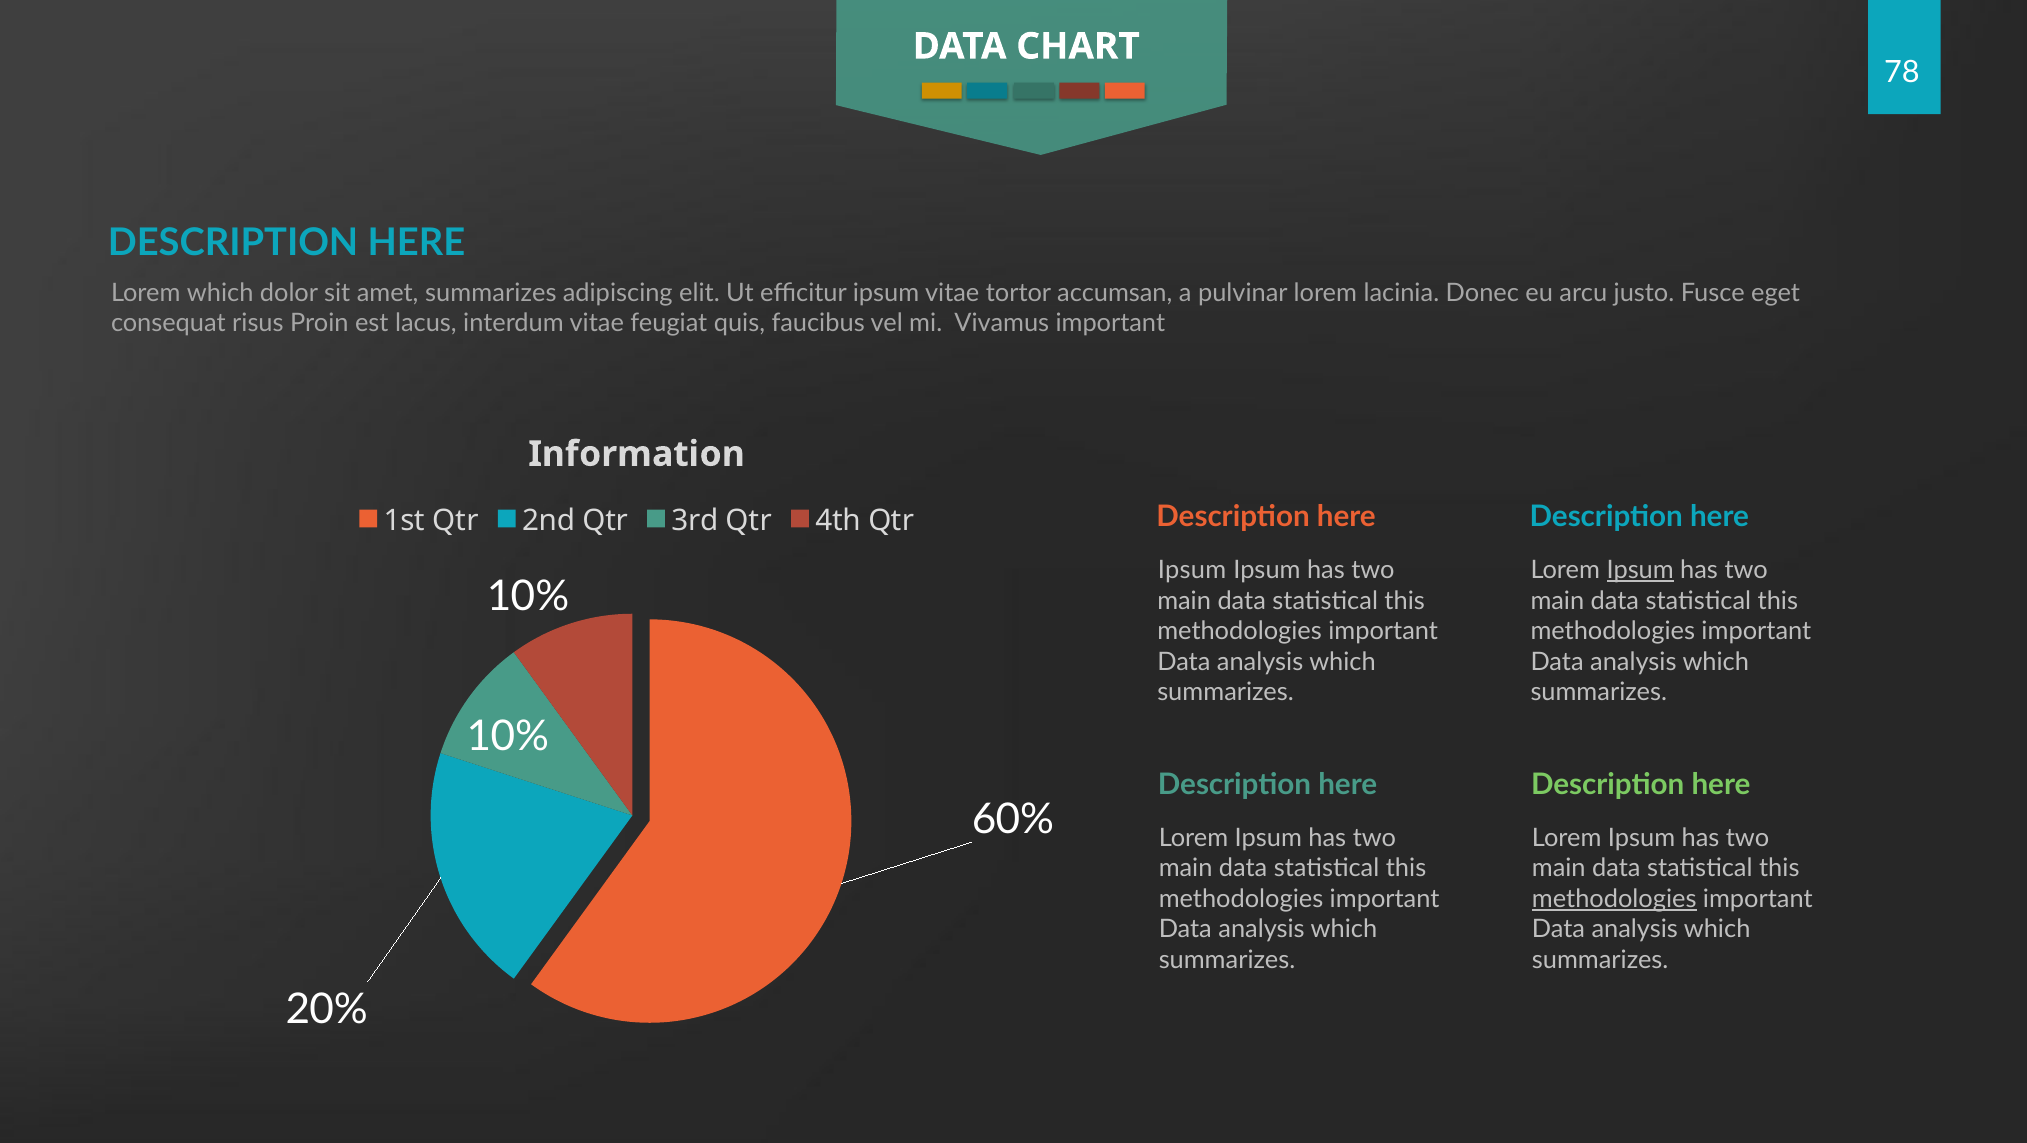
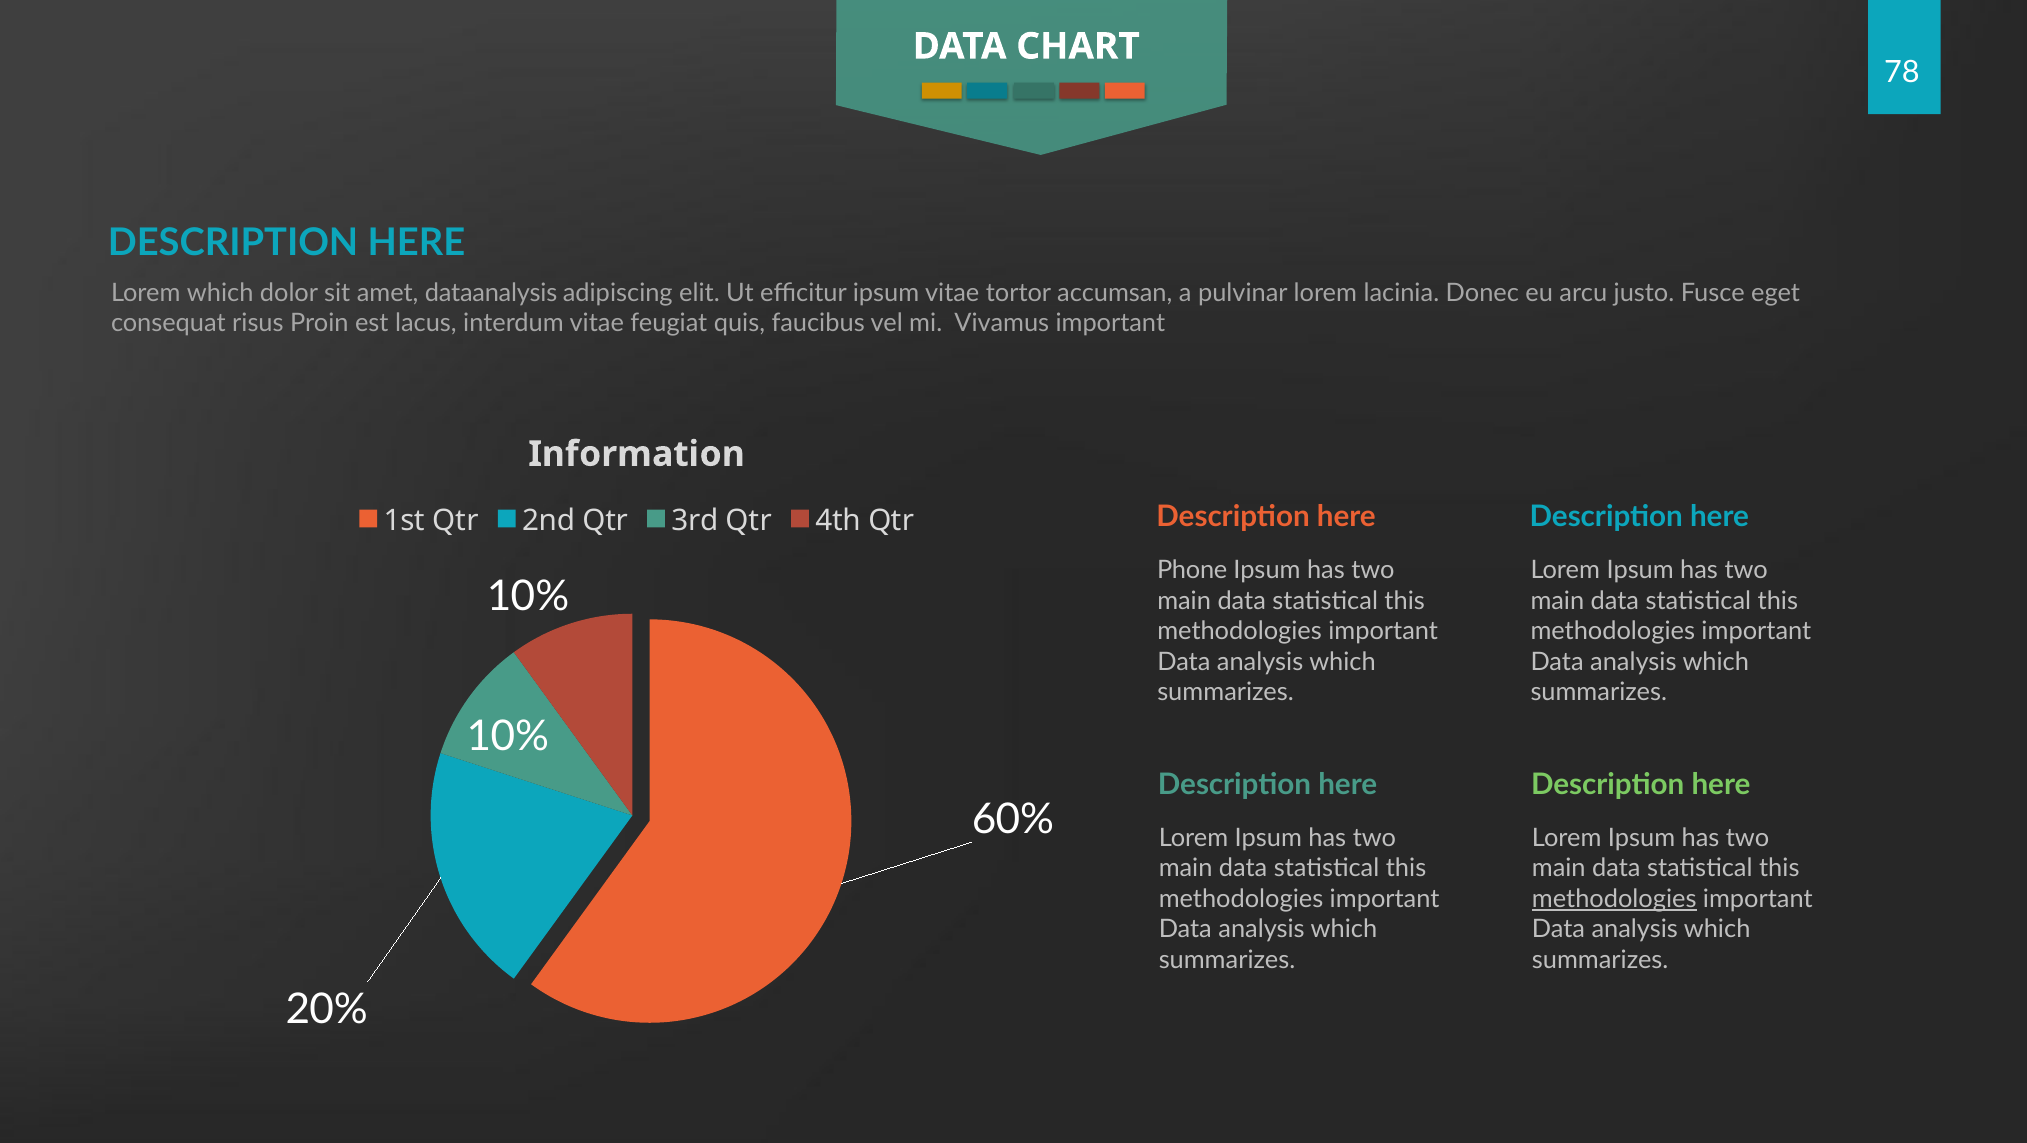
amet summarizes: summarizes -> dataanalysis
Ipsum at (1192, 570): Ipsum -> Phone
Ipsum at (1640, 570) underline: present -> none
